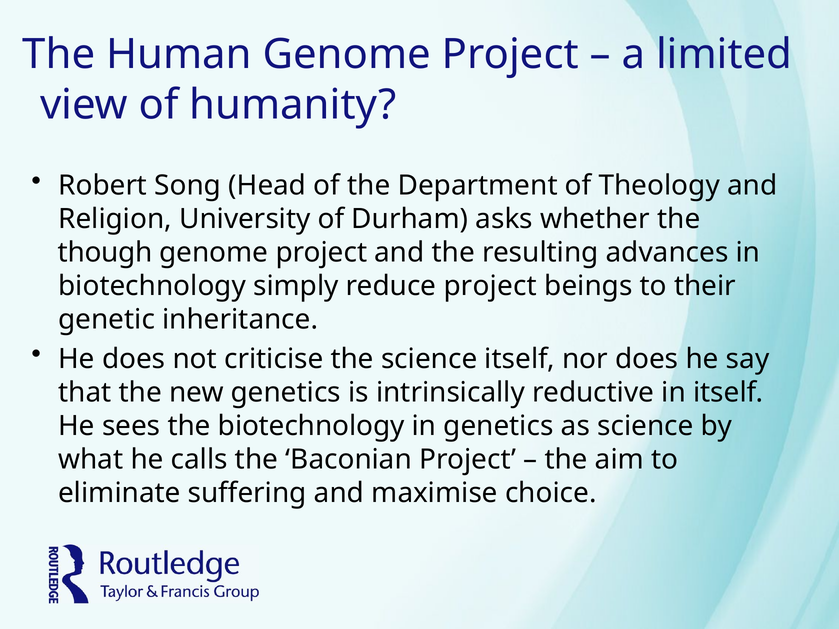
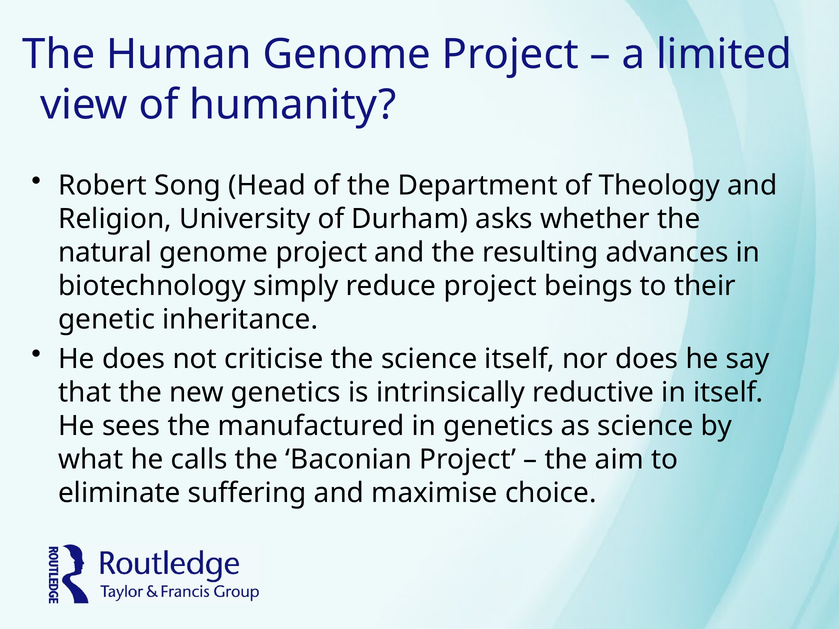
though: though -> natural
the biotechnology: biotechnology -> manufactured
